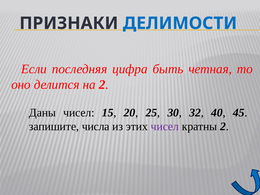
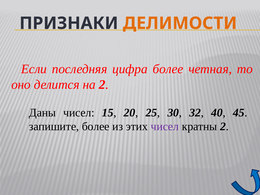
ДЕЛИМОСТИ colour: blue -> orange
цифра быть: быть -> более
запишите числа: числа -> более
